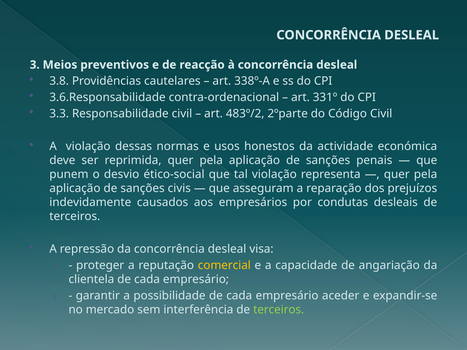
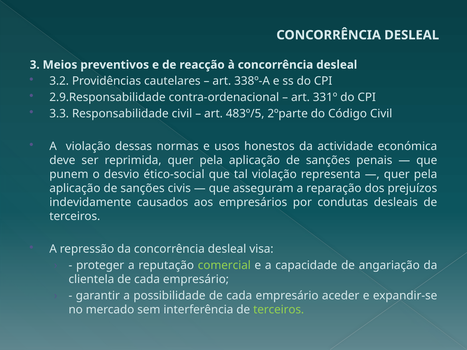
3.8: 3.8 -> 3.2
3.6.Responsabilidade: 3.6.Responsabilidade -> 2.9.Responsabilidade
483º/2: 483º/2 -> 483º/5
comercial colour: yellow -> light green
